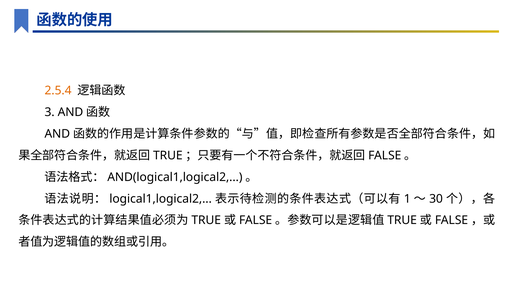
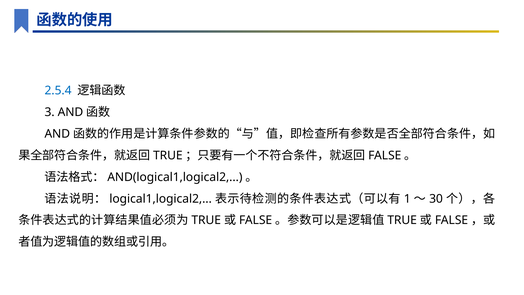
2.5.4 colour: orange -> blue
